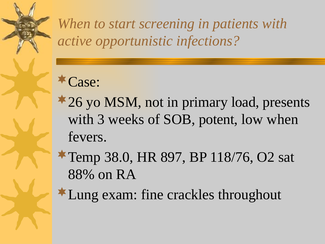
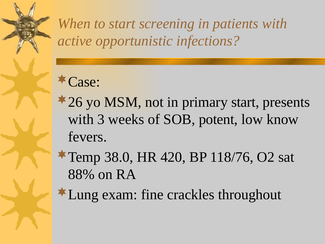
primary load: load -> start
low when: when -> know
897: 897 -> 420
